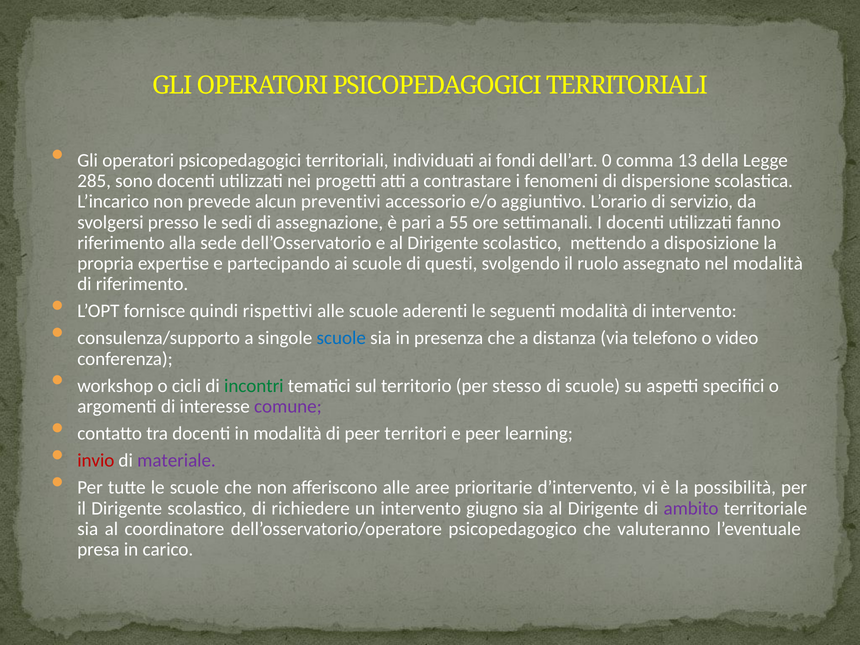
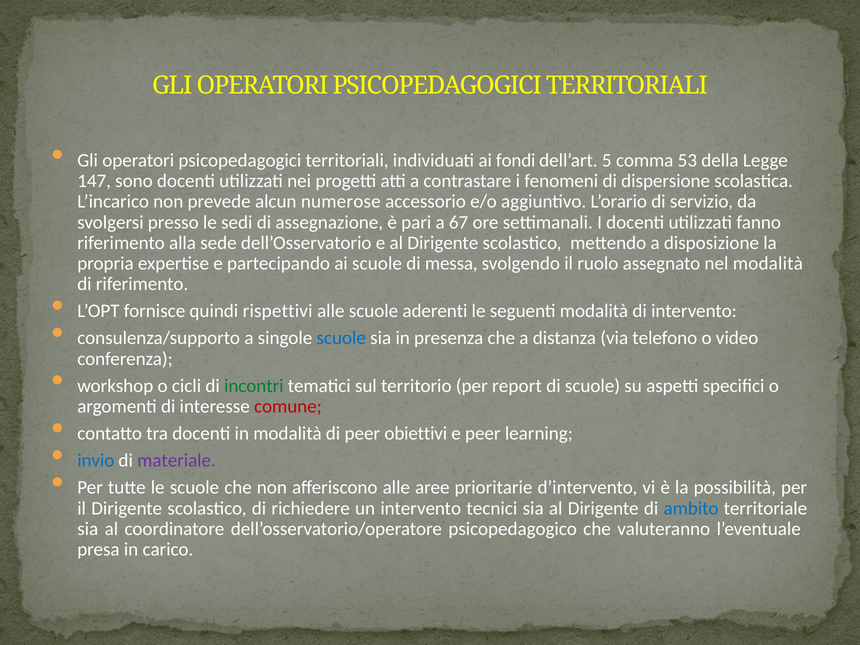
0: 0 -> 5
13: 13 -> 53
285: 285 -> 147
preventivi: preventivi -> numerose
55: 55 -> 67
questi: questi -> messa
stesso: stesso -> report
comune colour: purple -> red
territori: territori -> obiettivi
invio colour: red -> blue
giugno: giugno -> tecnici
ambito colour: purple -> blue
